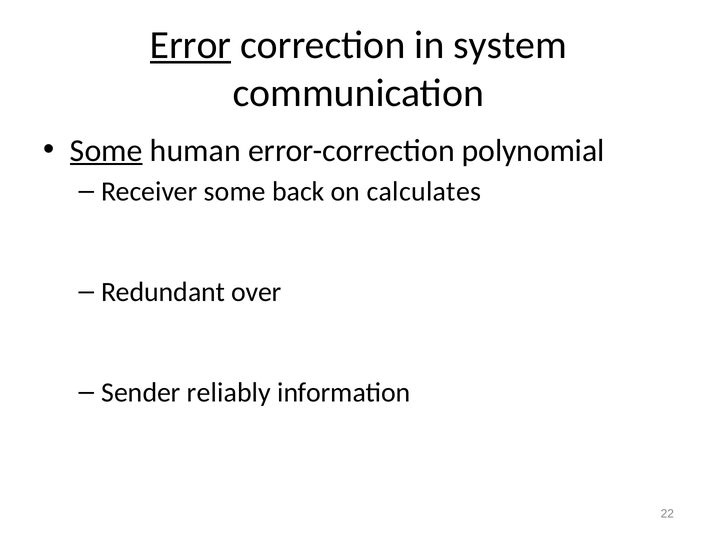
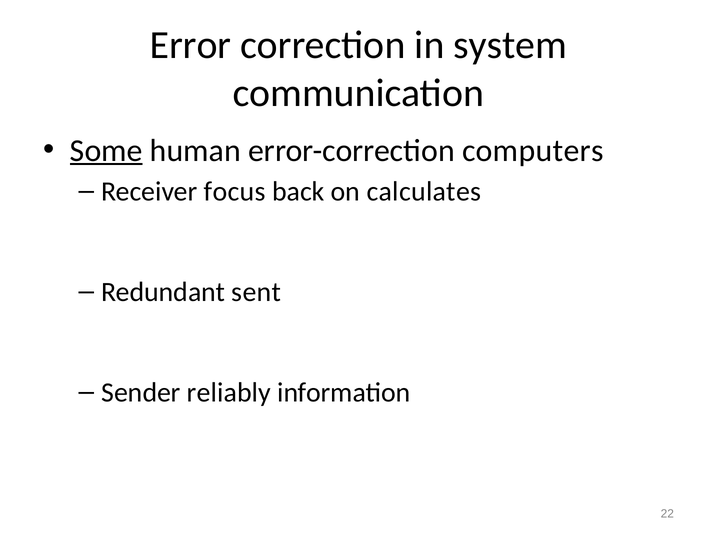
Error underline: present -> none
polynomial: polynomial -> computers
Receiver some: some -> focus
over: over -> sent
